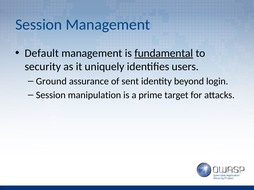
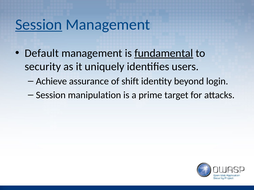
Session at (39, 25) underline: none -> present
Ground: Ground -> Achieve
sent: sent -> shift
